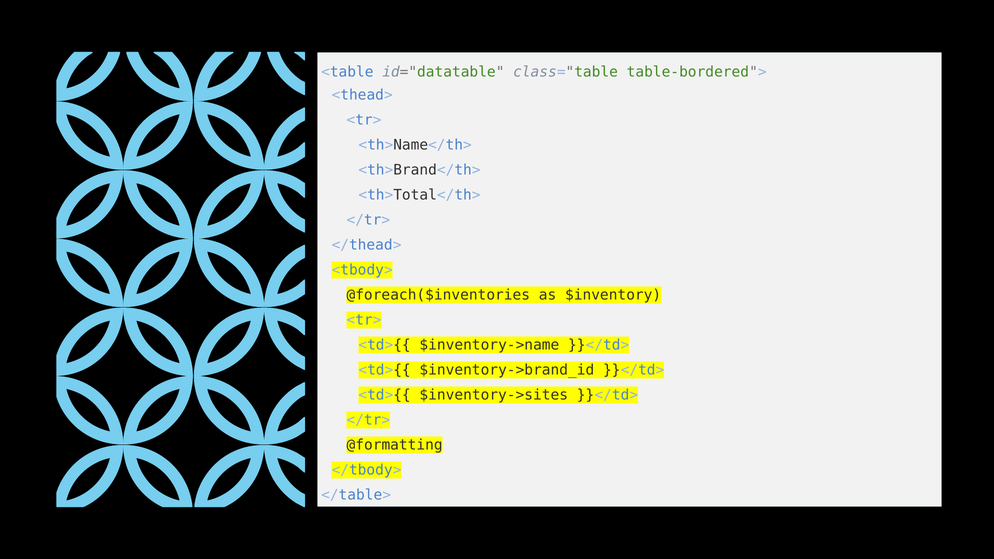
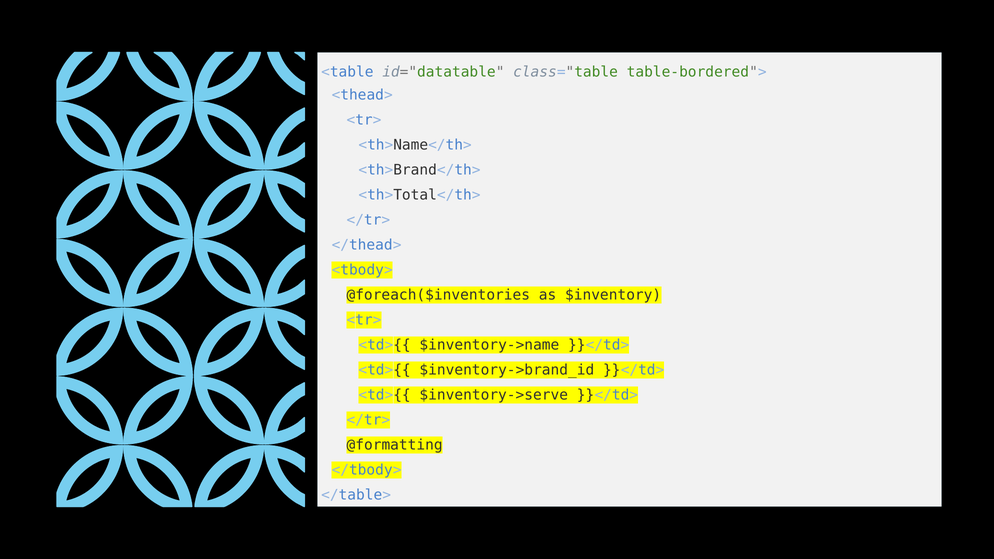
$inventory->sites: $inventory->sites -> $inventory->serve
